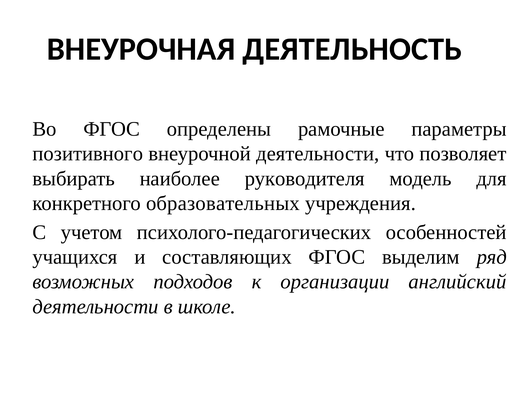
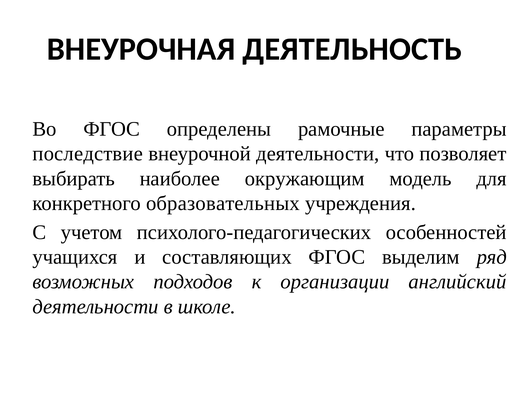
позитивного: позитивного -> последствие
руководителя: руководителя -> окружающим
